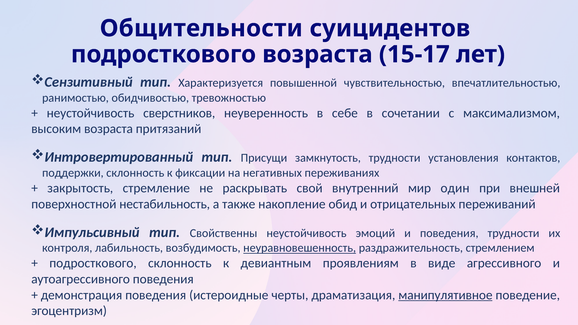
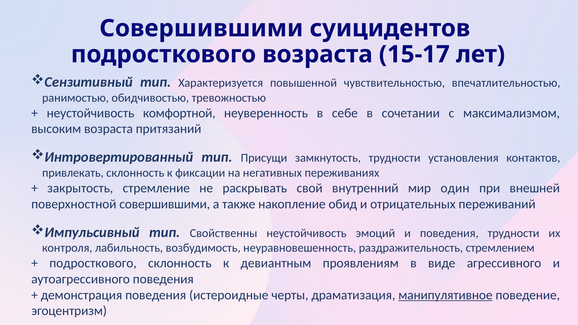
Общительности at (201, 28): Общительности -> Совершившими
сверстников: сверстников -> комфортной
поддержки: поддержки -> привлекать
поверхностной нестабильность: нестабильность -> совершившими
неуравновешенность underline: present -> none
